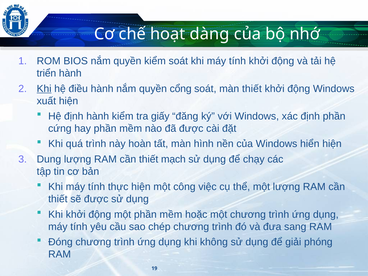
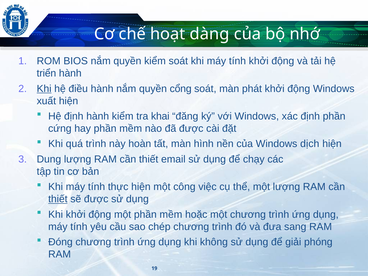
màn thiết: thiết -> phát
giấy: giấy -> khai
hiển: hiển -> dịch
mạch: mạch -> email
thiết at (58, 199) underline: none -> present
